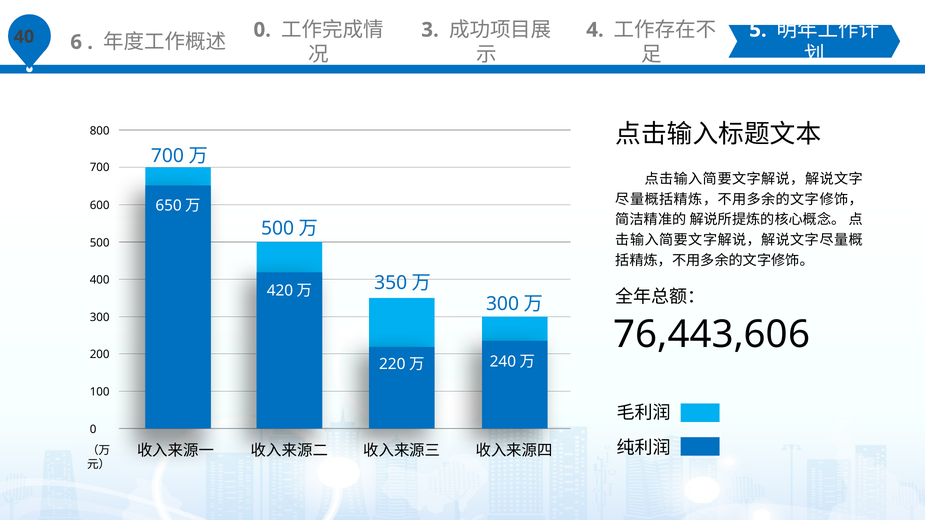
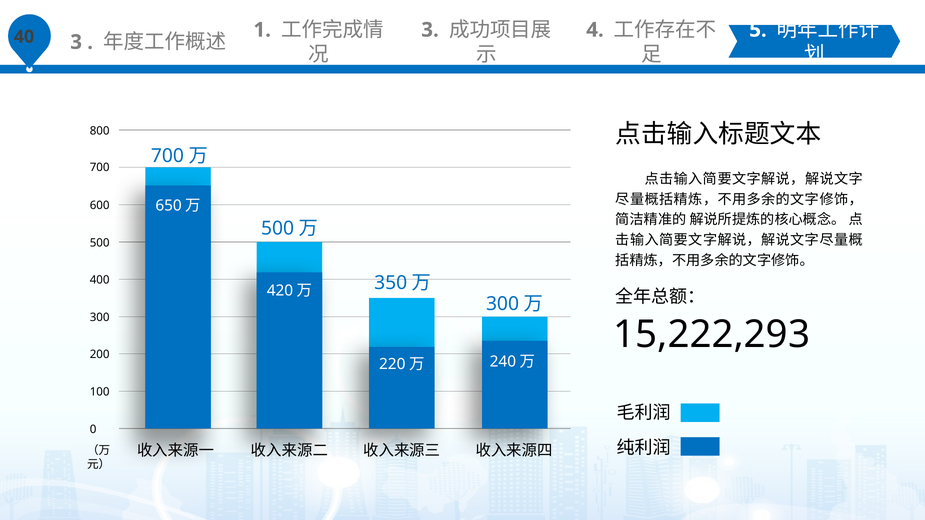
6 at (76, 42): 6 -> 3
0 at (262, 30): 0 -> 1
76,443,606: 76,443,606 -> 15,222,293
